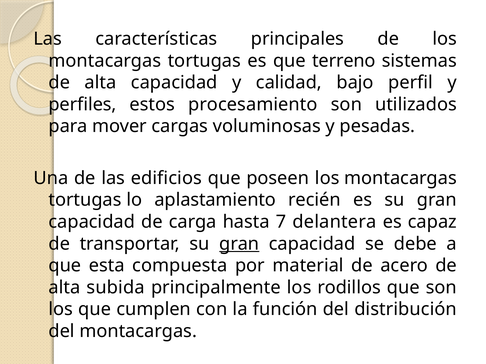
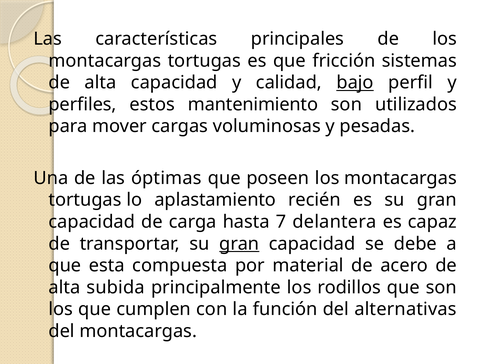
terreno: terreno -> fricción
bajo underline: none -> present
procesamiento: procesamiento -> mantenimiento
edificios: edificios -> óptimas
distribución: distribución -> alternativas
